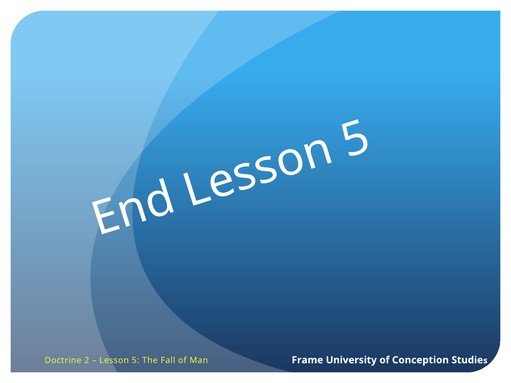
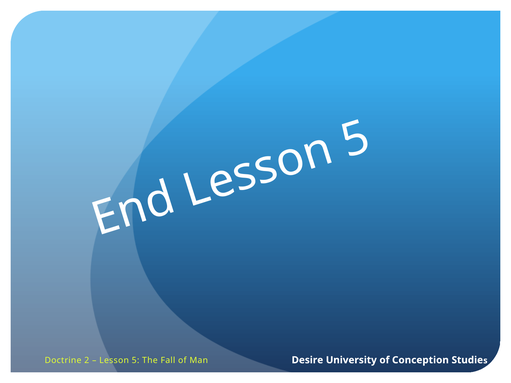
Frame: Frame -> Desire
